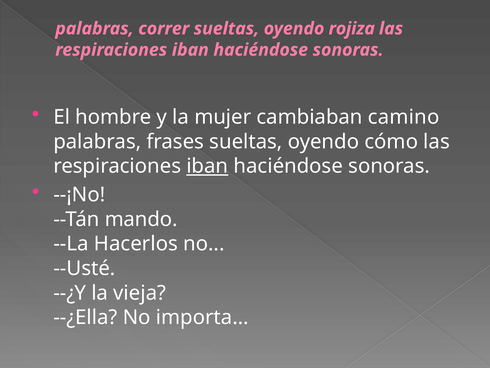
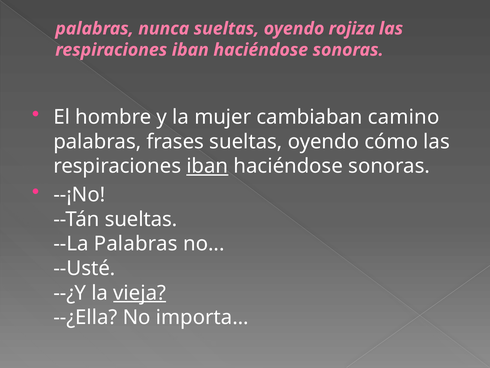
correr: correr -> nunca
--Tán mando: mando -> sueltas
--La Hacerlos: Hacerlos -> Palabras
vieja underline: none -> present
